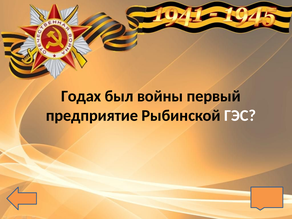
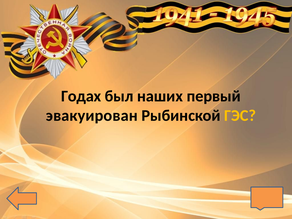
войны: войны -> наших
предприятие: предприятие -> эвакуирован
ГЭС colour: white -> yellow
